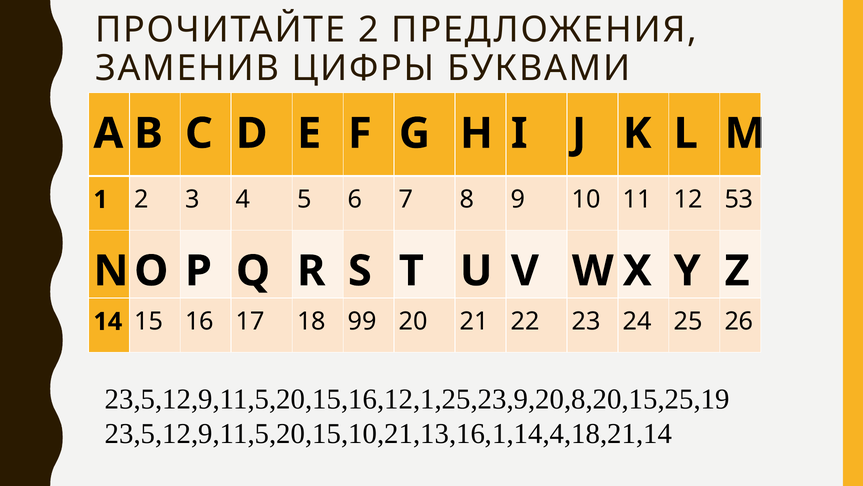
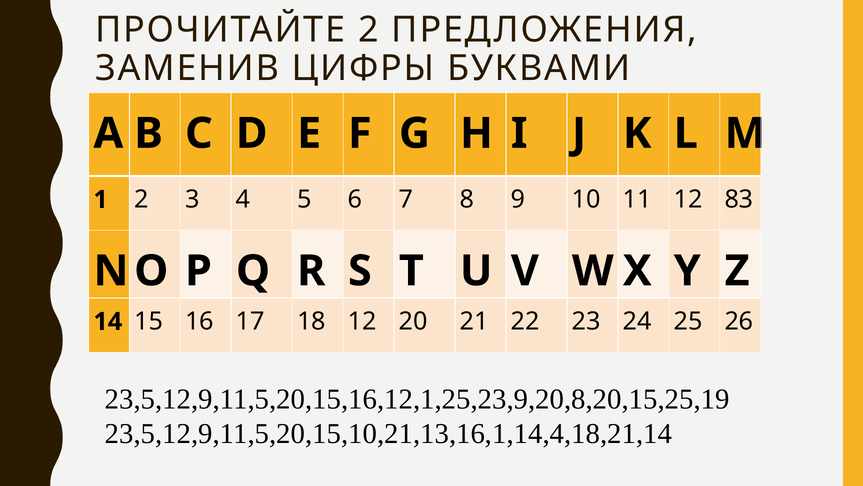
53: 53 -> 83
18 99: 99 -> 12
